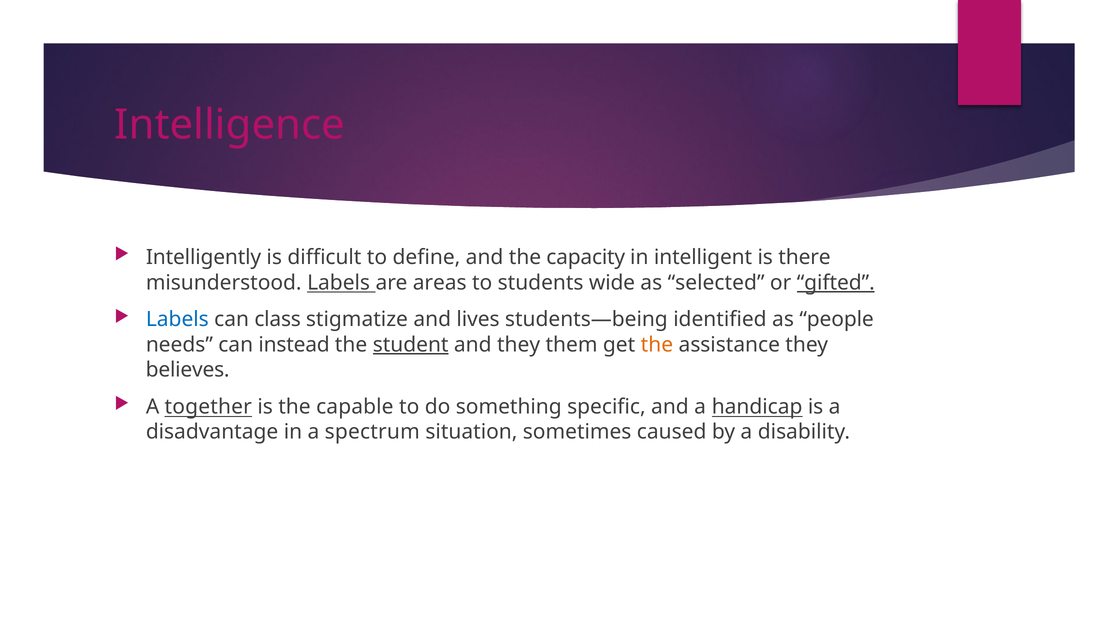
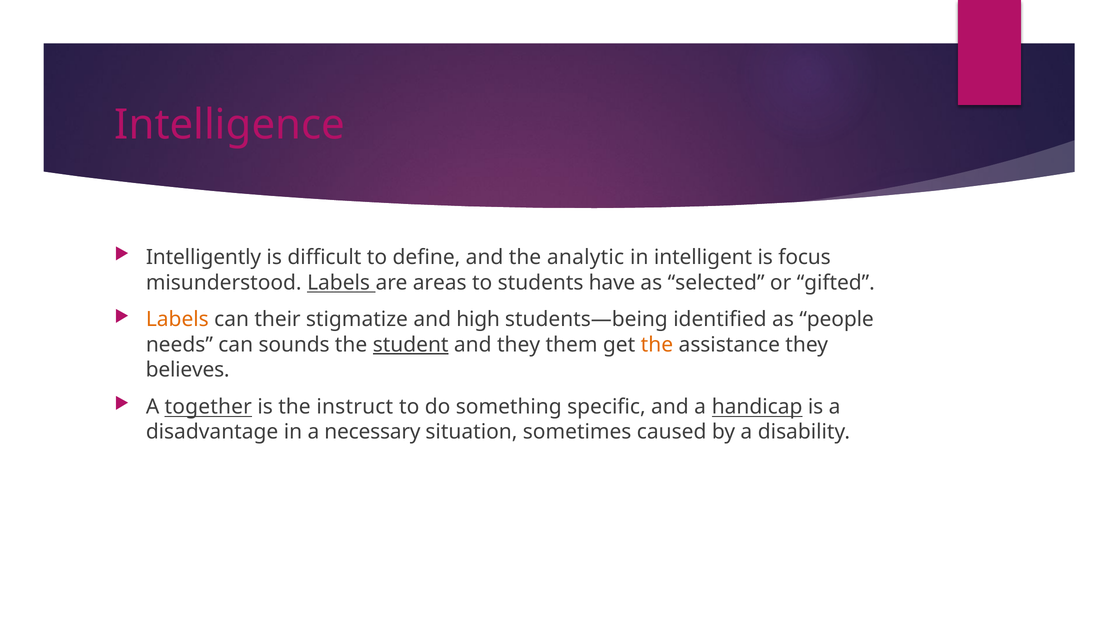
capacity: capacity -> analytic
there: there -> focus
wide: wide -> have
gifted underline: present -> none
Labels at (177, 319) colour: blue -> orange
class: class -> their
lives: lives -> high
instead: instead -> sounds
capable: capable -> instruct
spectrum: spectrum -> necessary
